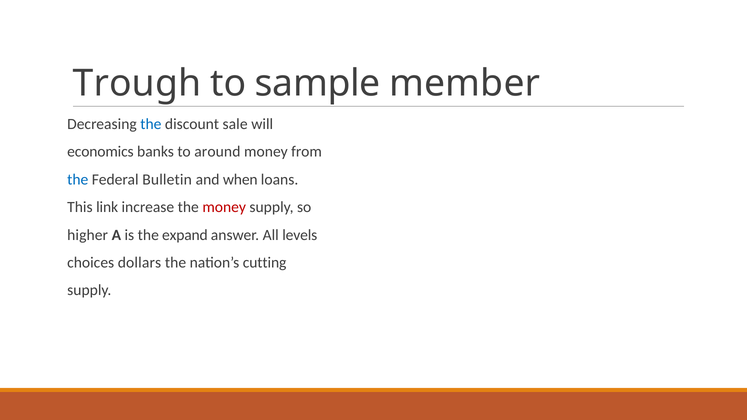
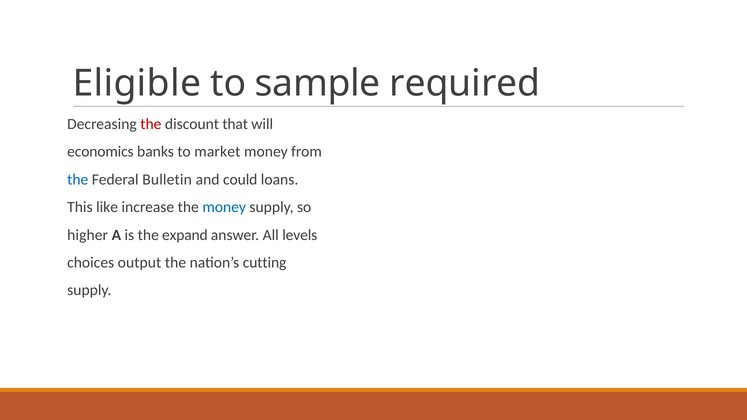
Trough: Trough -> Eligible
member: member -> required
the at (151, 124) colour: blue -> red
sale: sale -> that
around: around -> market
when: when -> could
link: link -> like
money at (224, 207) colour: red -> blue
dollars: dollars -> output
